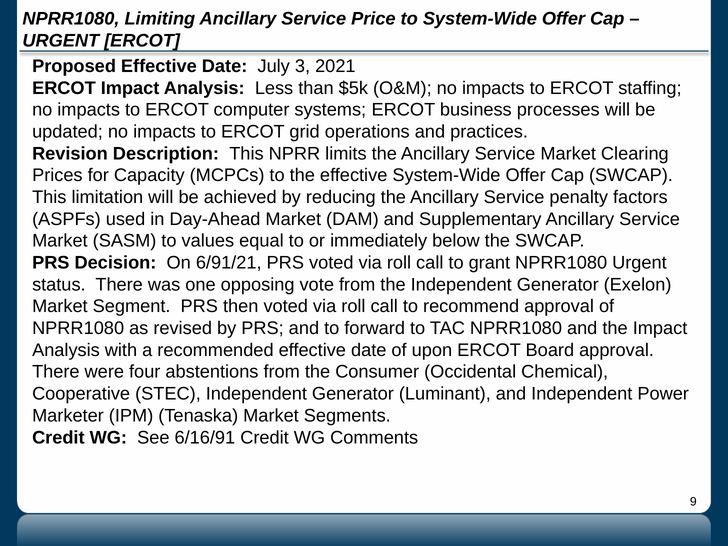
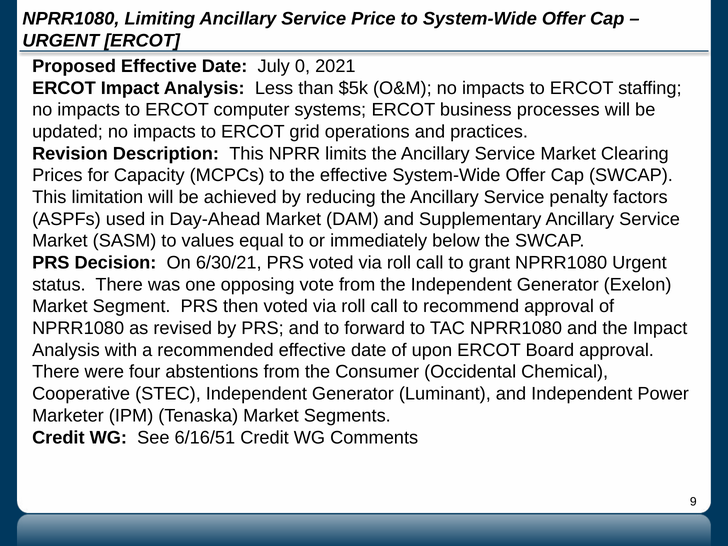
3: 3 -> 0
6/91/21: 6/91/21 -> 6/30/21
6/16/91: 6/16/91 -> 6/16/51
